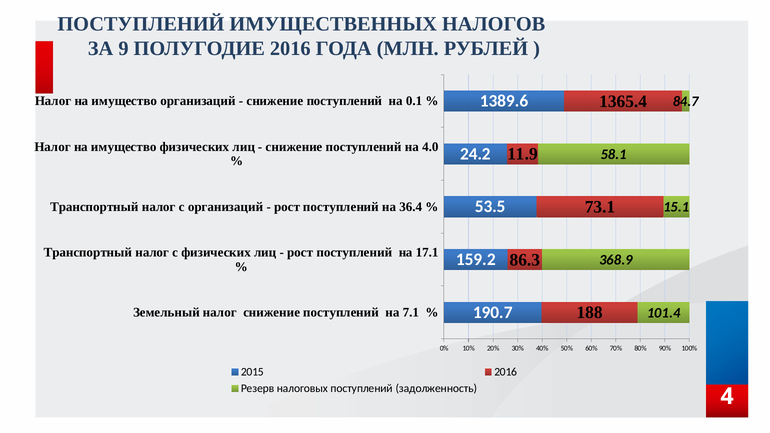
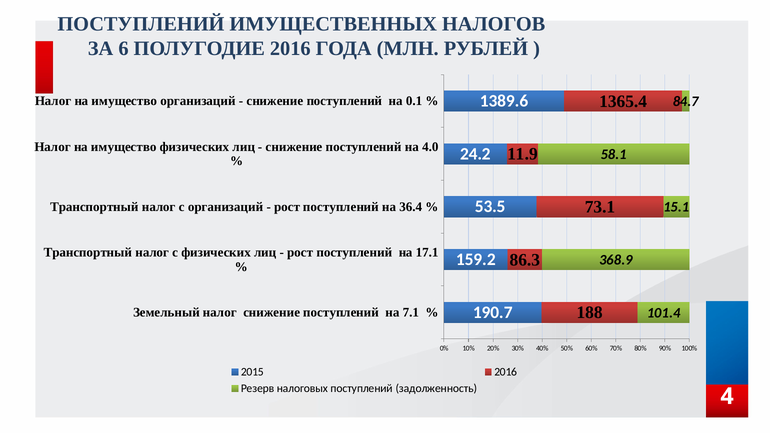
9: 9 -> 6
